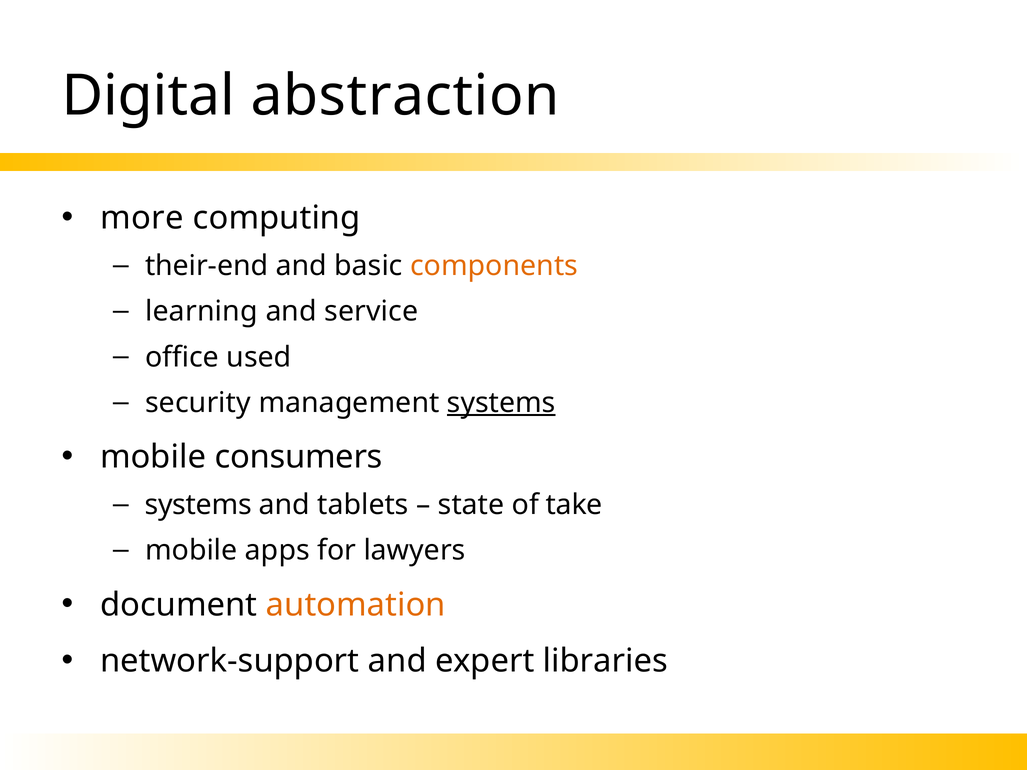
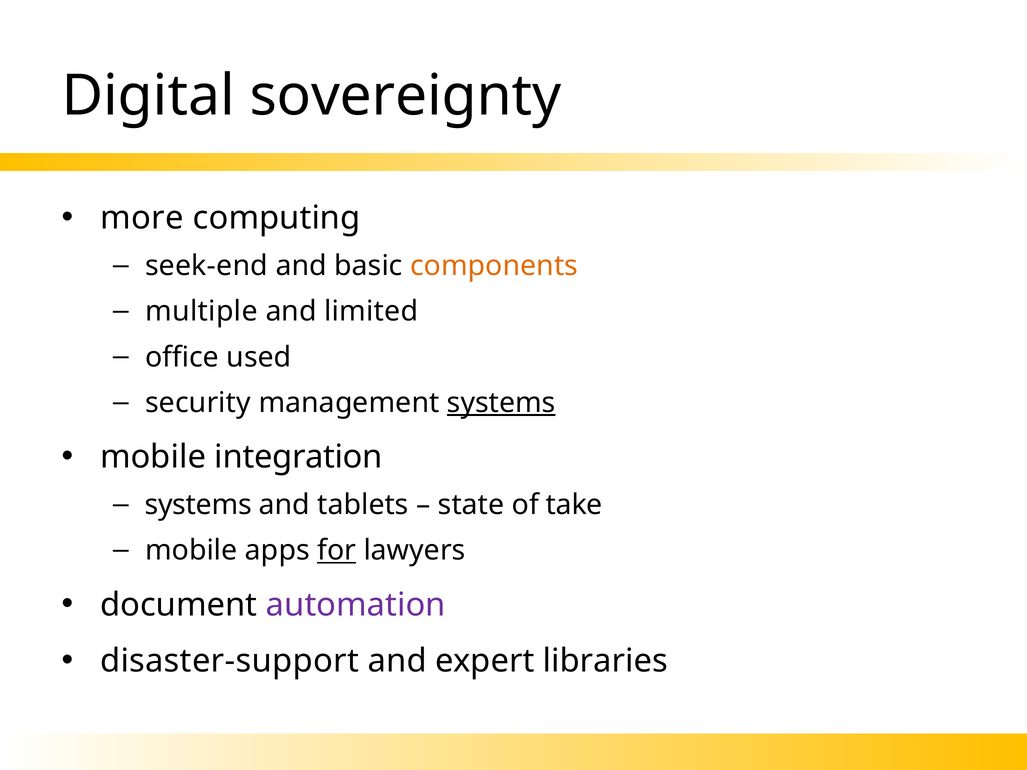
abstraction: abstraction -> sovereignty
their-end: their-end -> seek-end
learning: learning -> multiple
service: service -> limited
consumers: consumers -> integration
for underline: none -> present
automation colour: orange -> purple
network-support: network-support -> disaster-support
